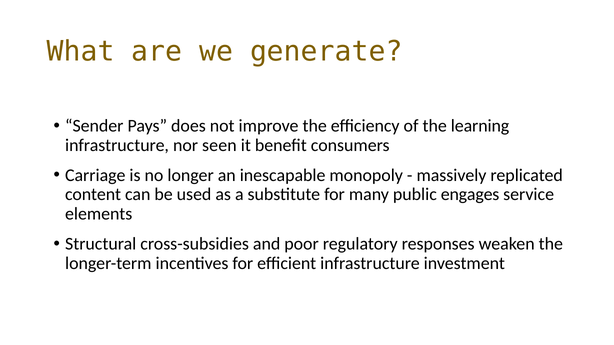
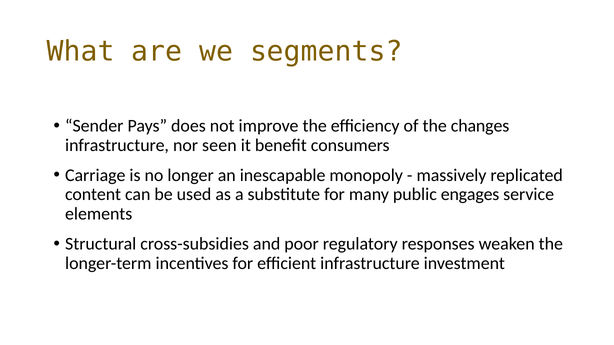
generate: generate -> segments
learning: learning -> changes
